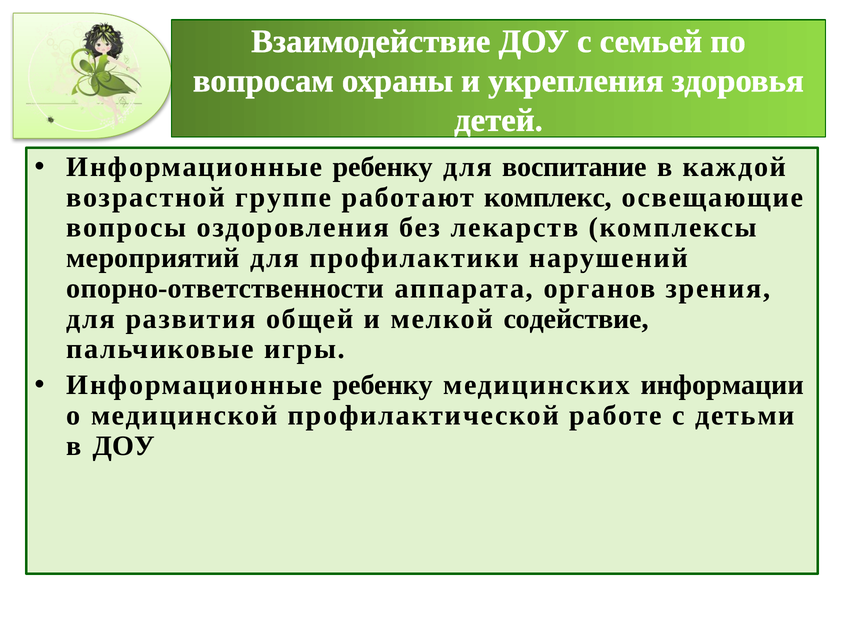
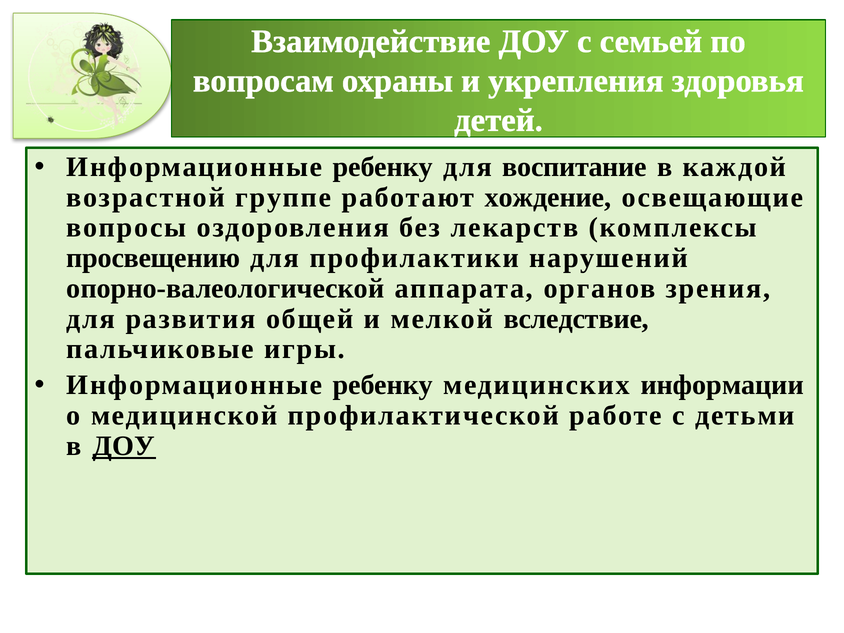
комплекс: комплекс -> хождение
мероприятий: мероприятий -> просвещению
опорно-ответственности: опорно-ответственности -> опорно-валеологической
содействие: содействие -> вследствие
ДОУ at (124, 446) underline: none -> present
